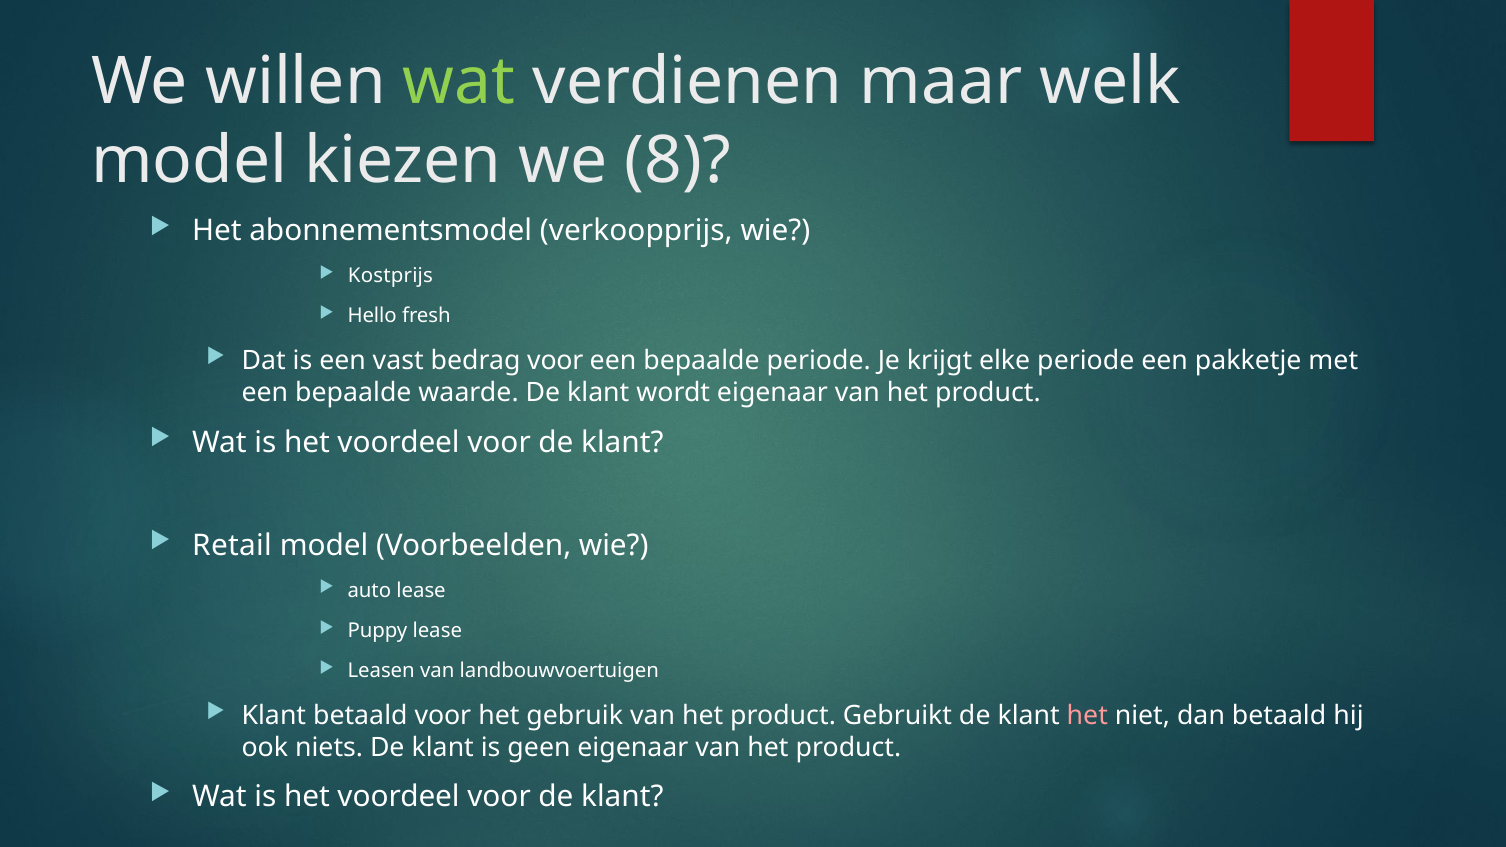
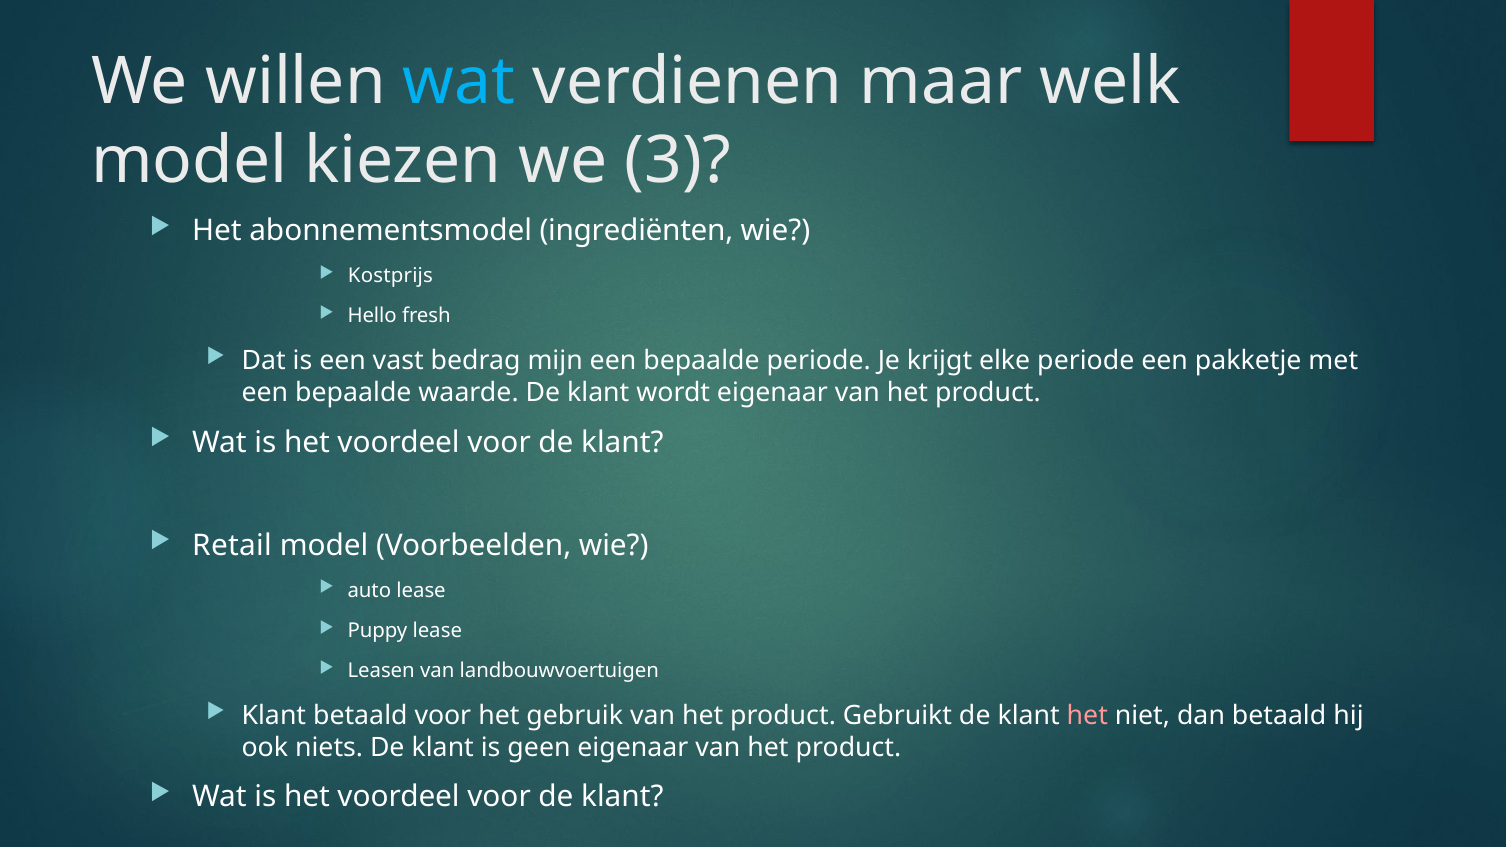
wat at (459, 82) colour: light green -> light blue
8: 8 -> 3
verkoopprijs: verkoopprijs -> ingrediënten
bedrag voor: voor -> mijn
